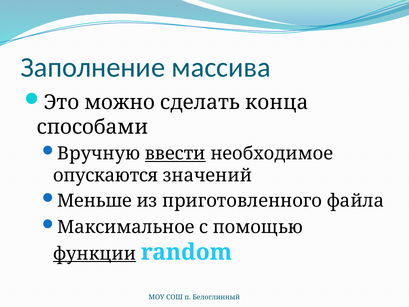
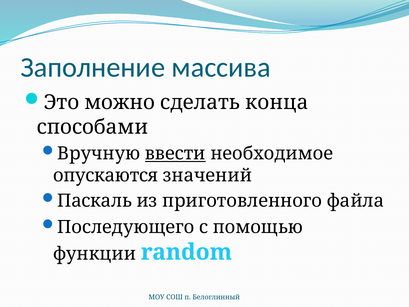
Меньше: Меньше -> Паскаль
Максимальное: Максимальное -> Последующего
функции underline: present -> none
